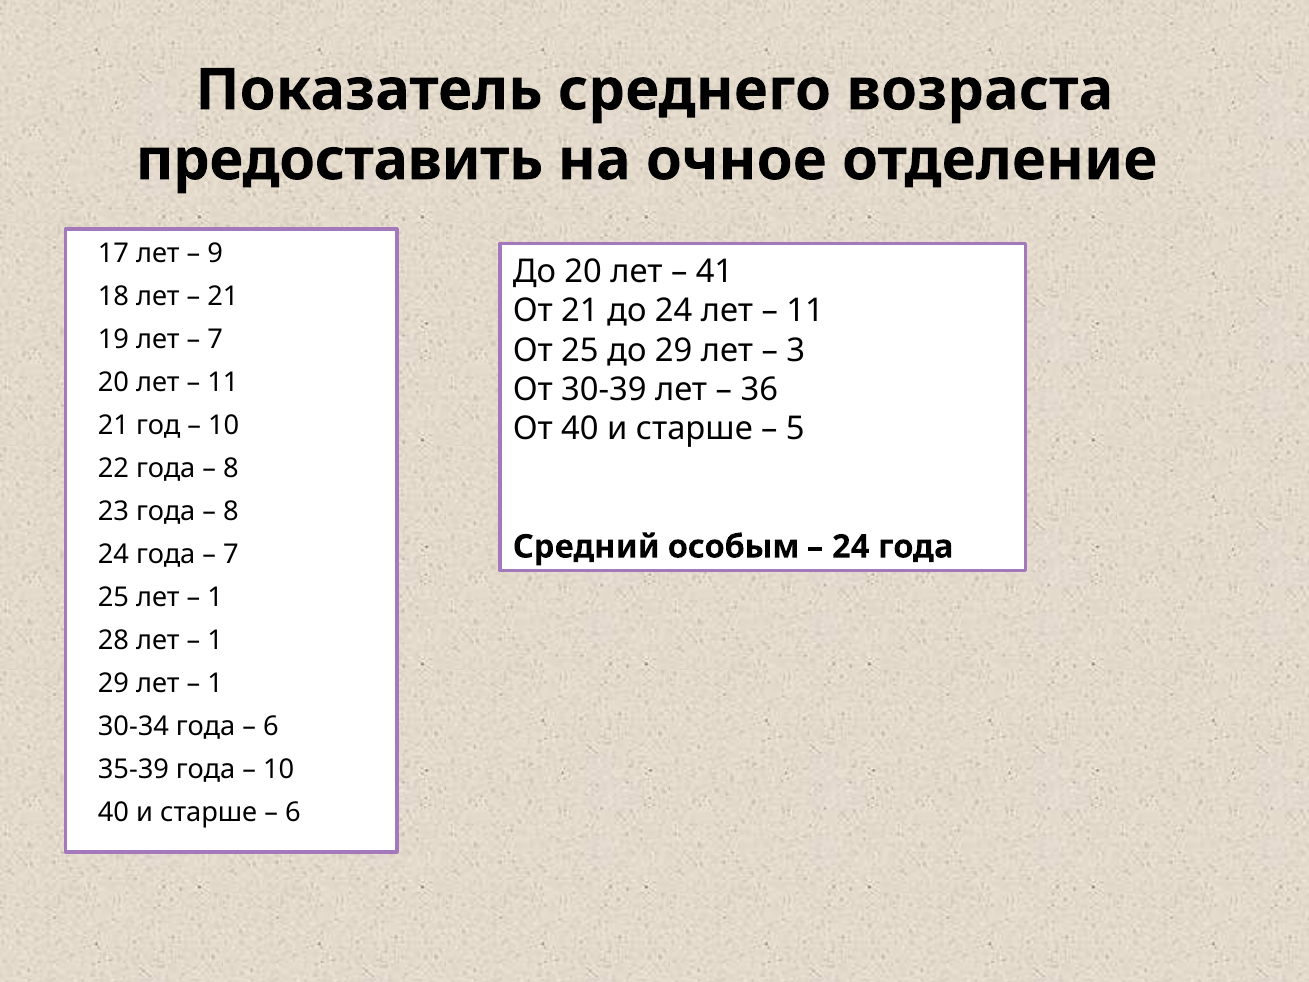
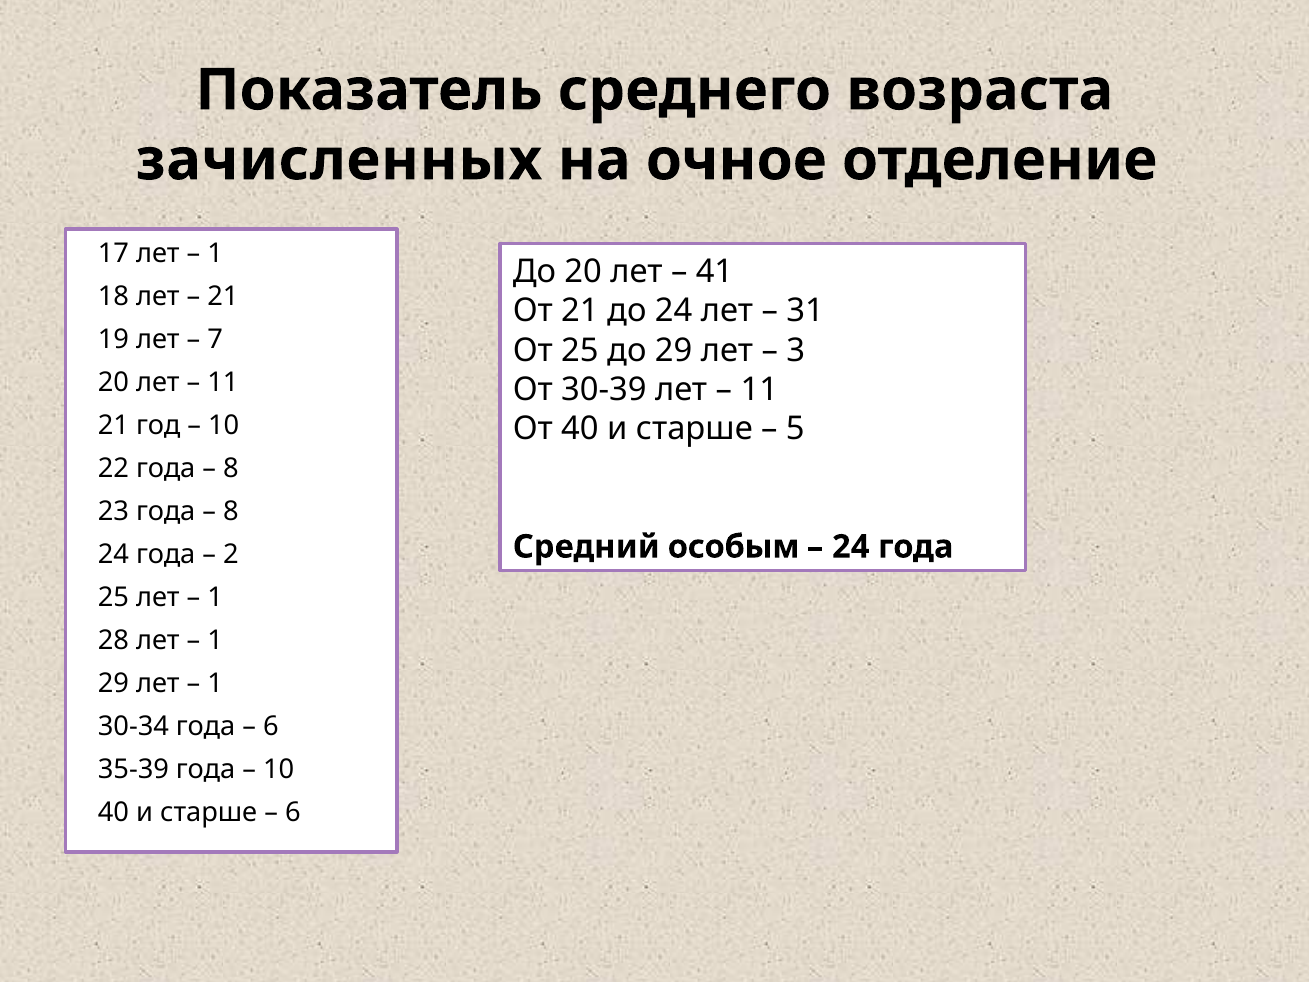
предоставить: предоставить -> зачисленных
9 at (215, 254): 9 -> 1
11 at (805, 311): 11 -> 31
36 at (759, 390): 36 -> 11
7 at (231, 554): 7 -> 2
